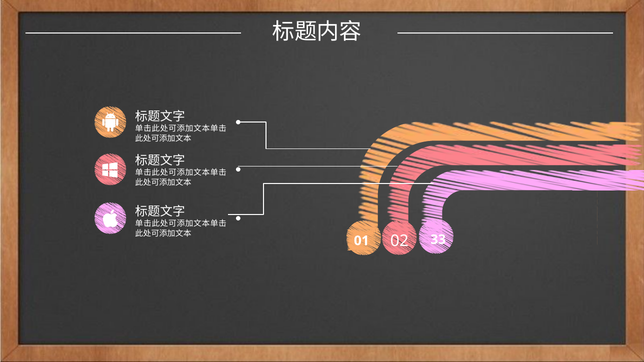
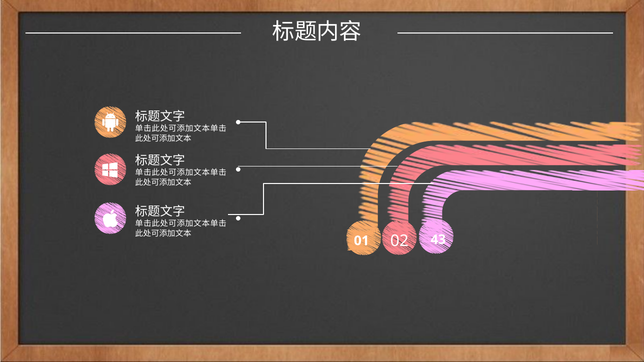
33: 33 -> 43
